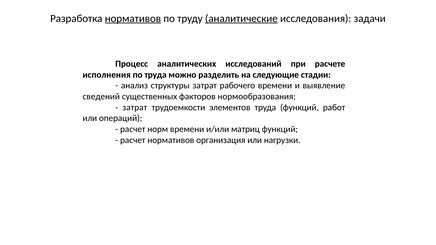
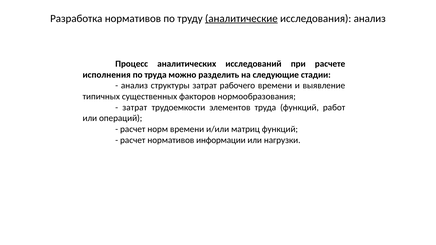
нормативов at (133, 18) underline: present -> none
исследования задачи: задачи -> анализ
сведений: сведений -> типичных
организация: организация -> информации
